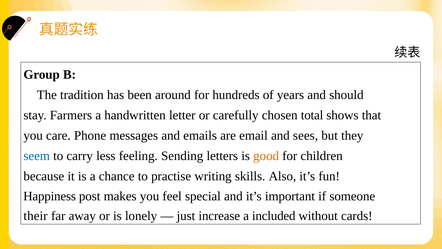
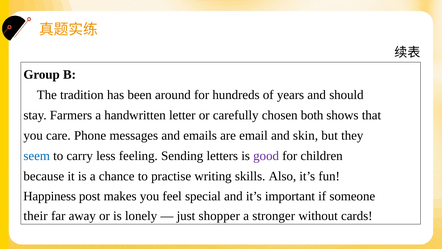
total: total -> both
sees: sees -> skin
good colour: orange -> purple
increase: increase -> shopper
included: included -> stronger
